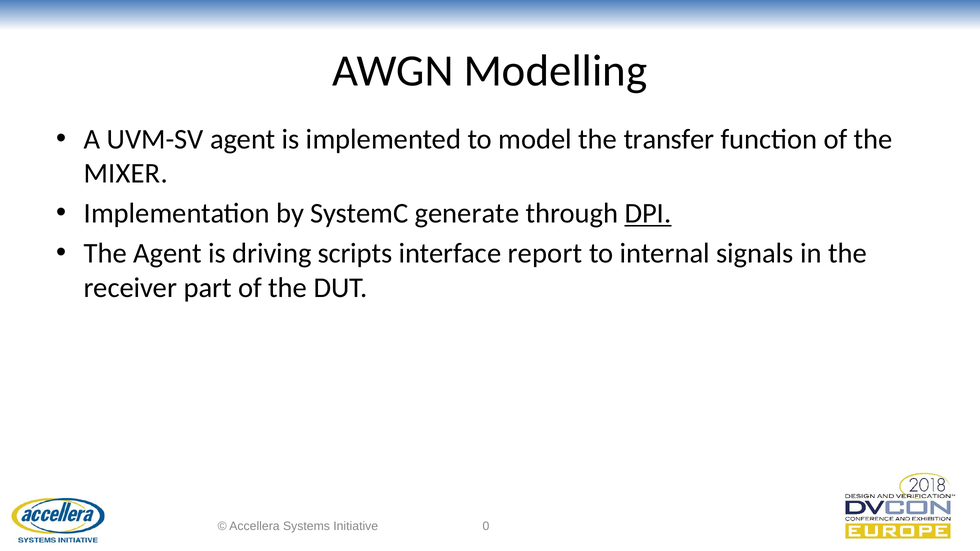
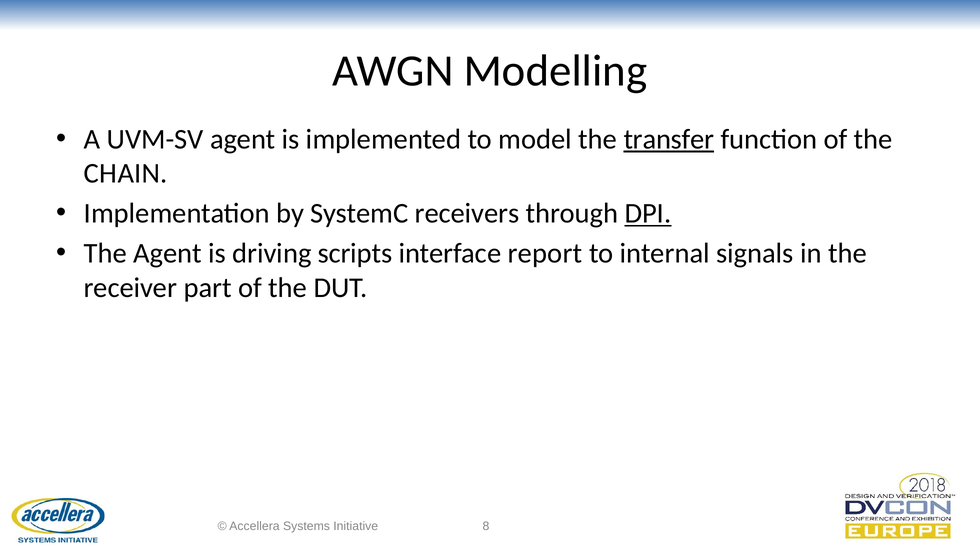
transfer underline: none -> present
MIXER: MIXER -> CHAIN
generate: generate -> receivers
0: 0 -> 8
